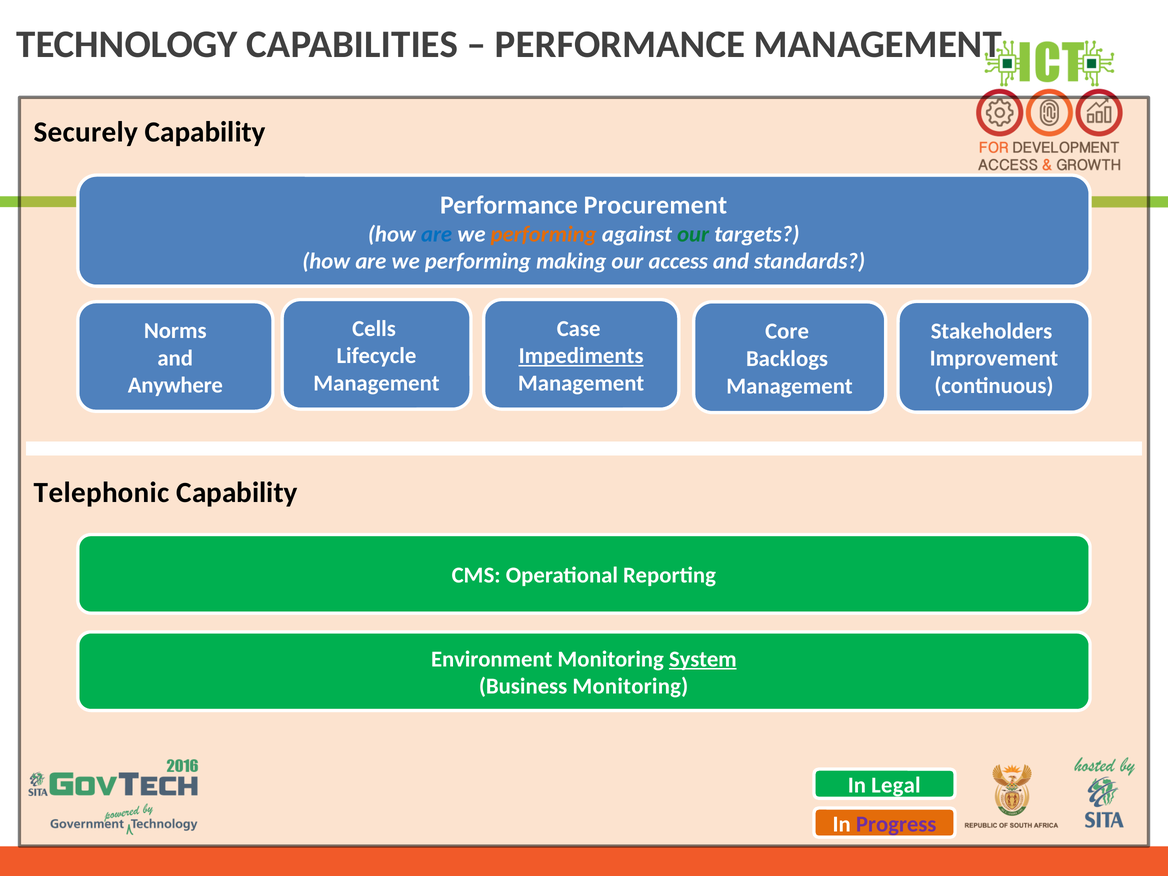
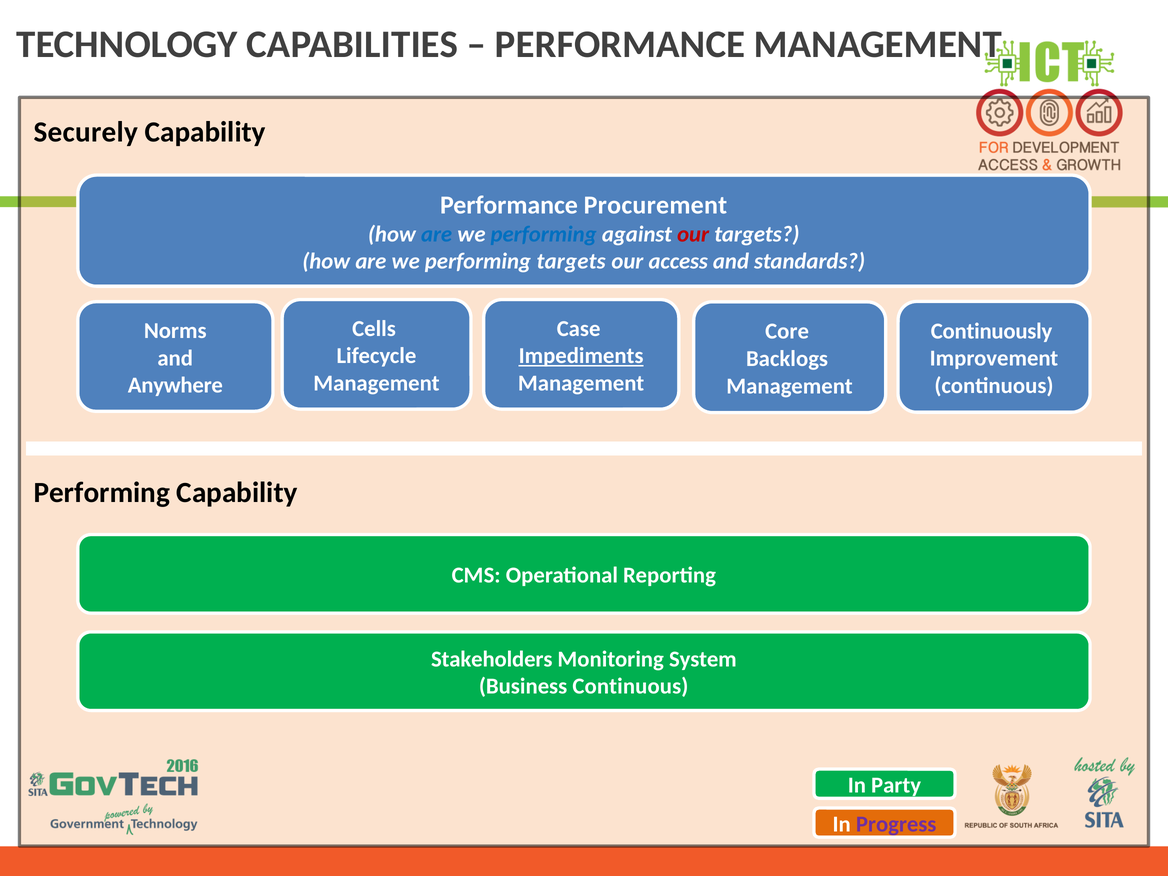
performing at (544, 234) colour: orange -> blue
our at (693, 234) colour: green -> red
performing making: making -> targets
Stakeholders: Stakeholders -> Continuously
Telephonic at (102, 492): Telephonic -> Performing
Environment: Environment -> Stakeholders
System underline: present -> none
Business Monitoring: Monitoring -> Continuous
Legal: Legal -> Party
